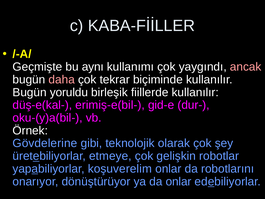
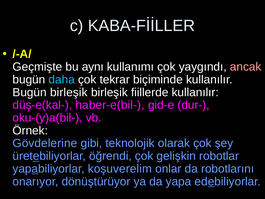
daha colour: pink -> light blue
Bugün yoruldu: yoruldu -> birleşik
erimiş-e(bil-: erimiş-e(bil- -> haber-e(bil-
etmeye: etmeye -> öğrendi
da onlar: onlar -> yapa
